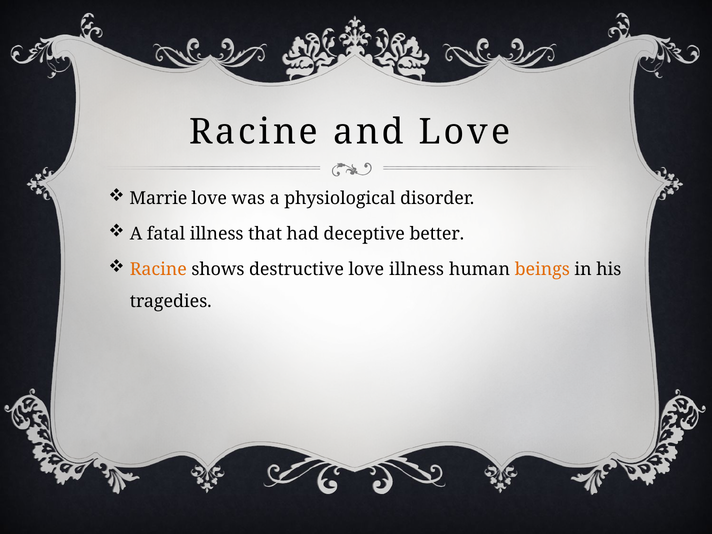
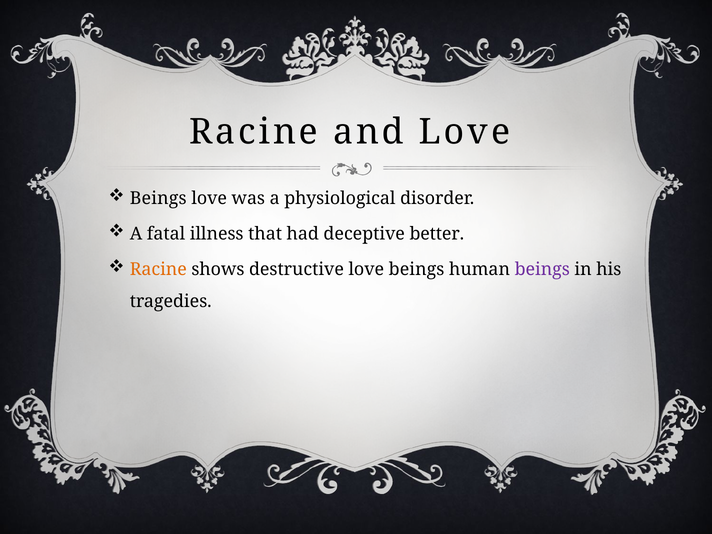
Marrie at (158, 198): Marrie -> Beings
love illness: illness -> beings
beings at (542, 269) colour: orange -> purple
